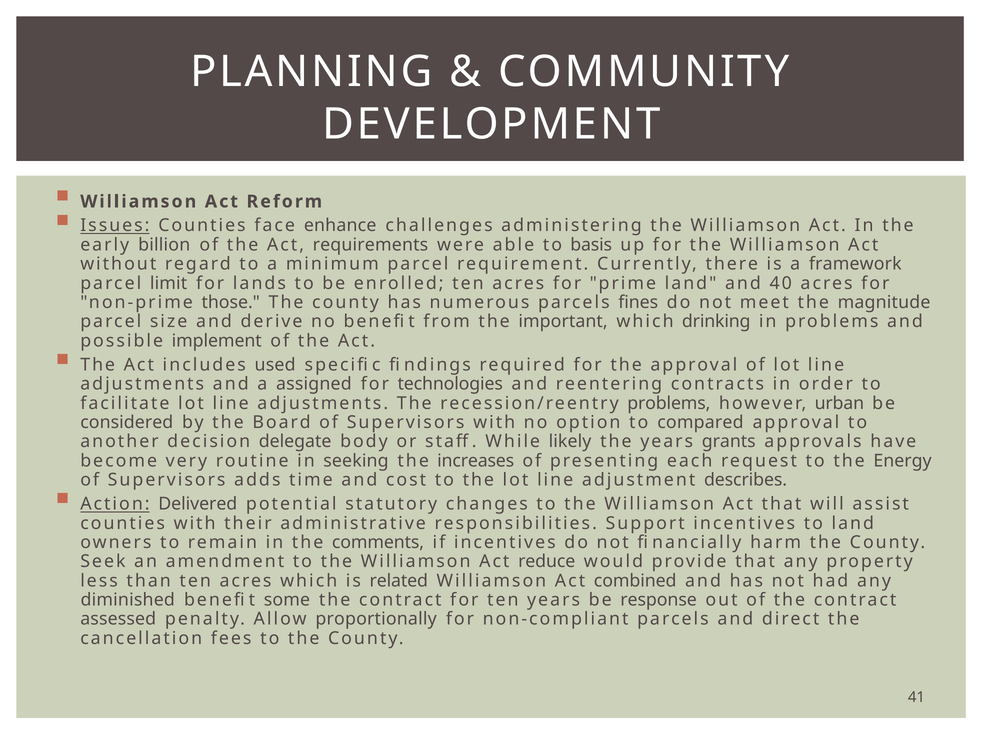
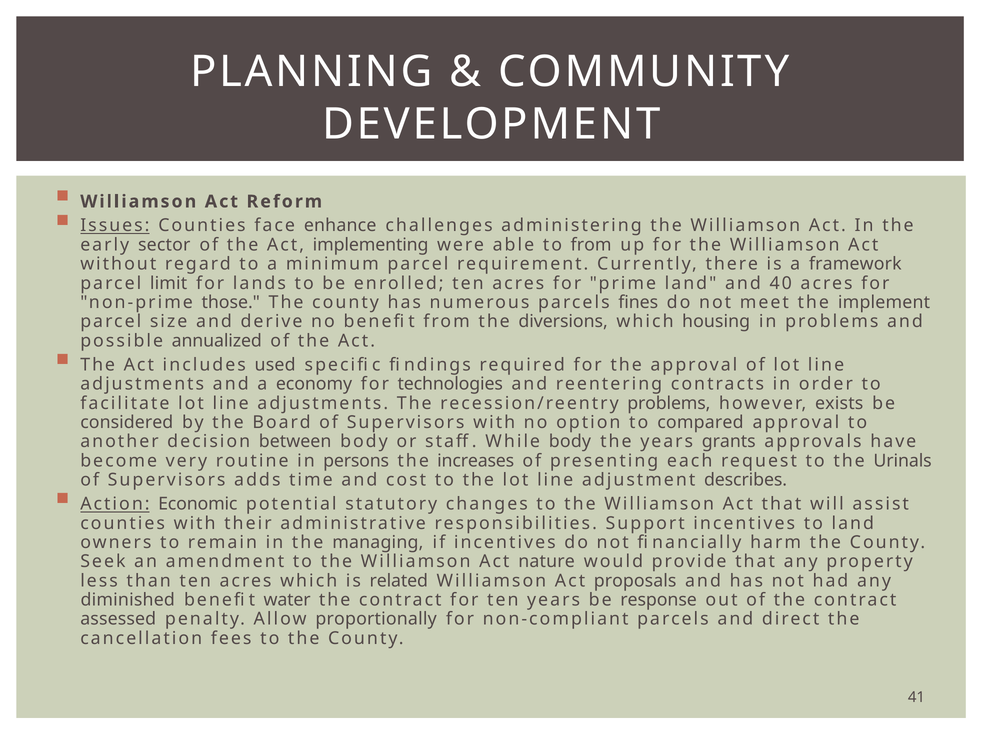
billion: billion -> sector
requirements: requirements -> implementing
to basis: basis -> from
magnitude: magnitude -> implement
important: important -> diversions
drinking: drinking -> housing
implement: implement -> annualized
assigned: assigned -> economy
urban: urban -> exists
delegate: delegate -> between
While likely: likely -> body
seeking: seeking -> persons
Energy: Energy -> Urinals
Delivered: Delivered -> Economic
comments: comments -> managing
reduce: reduce -> nature
combined: combined -> proposals
some: some -> water
